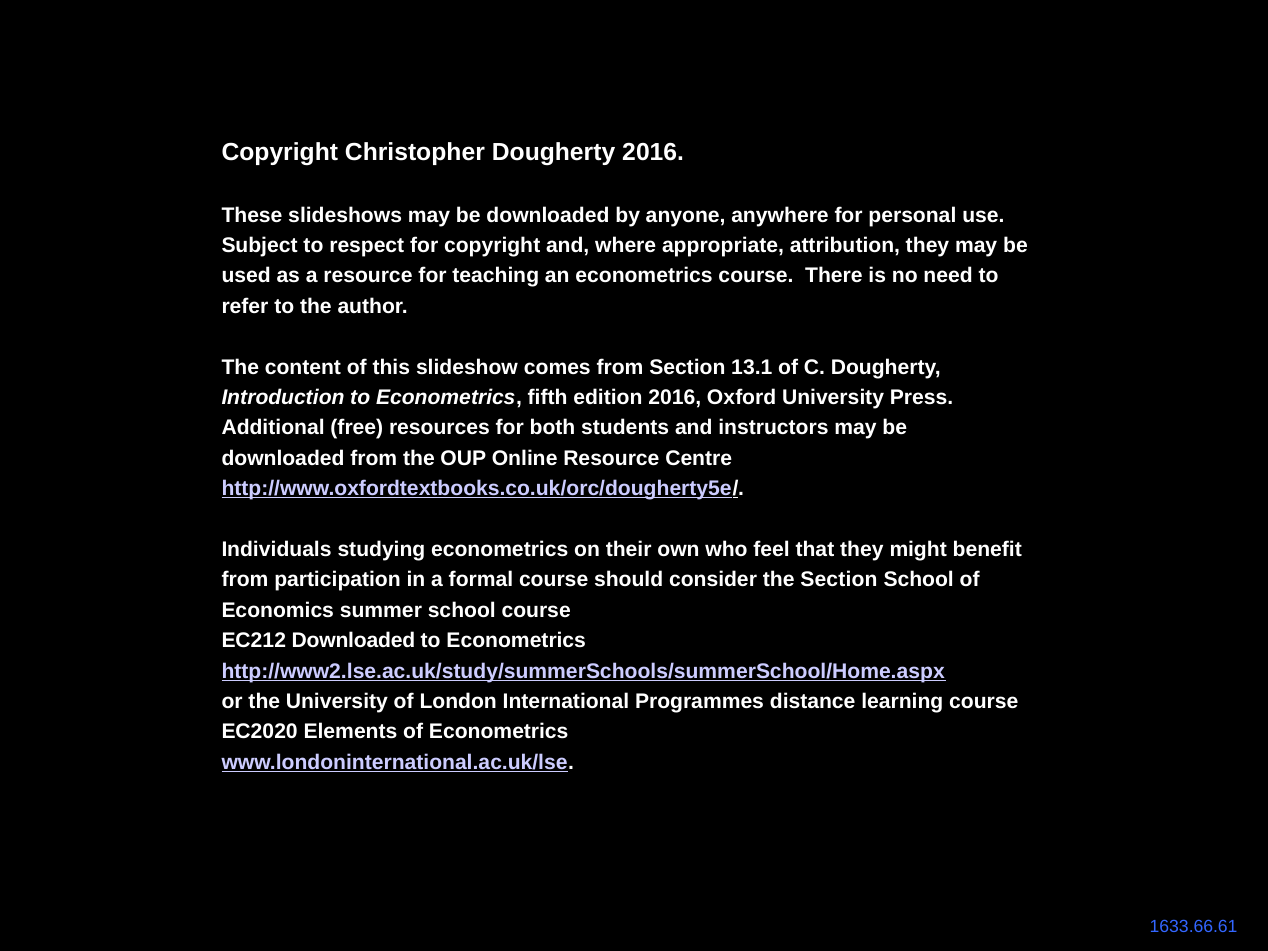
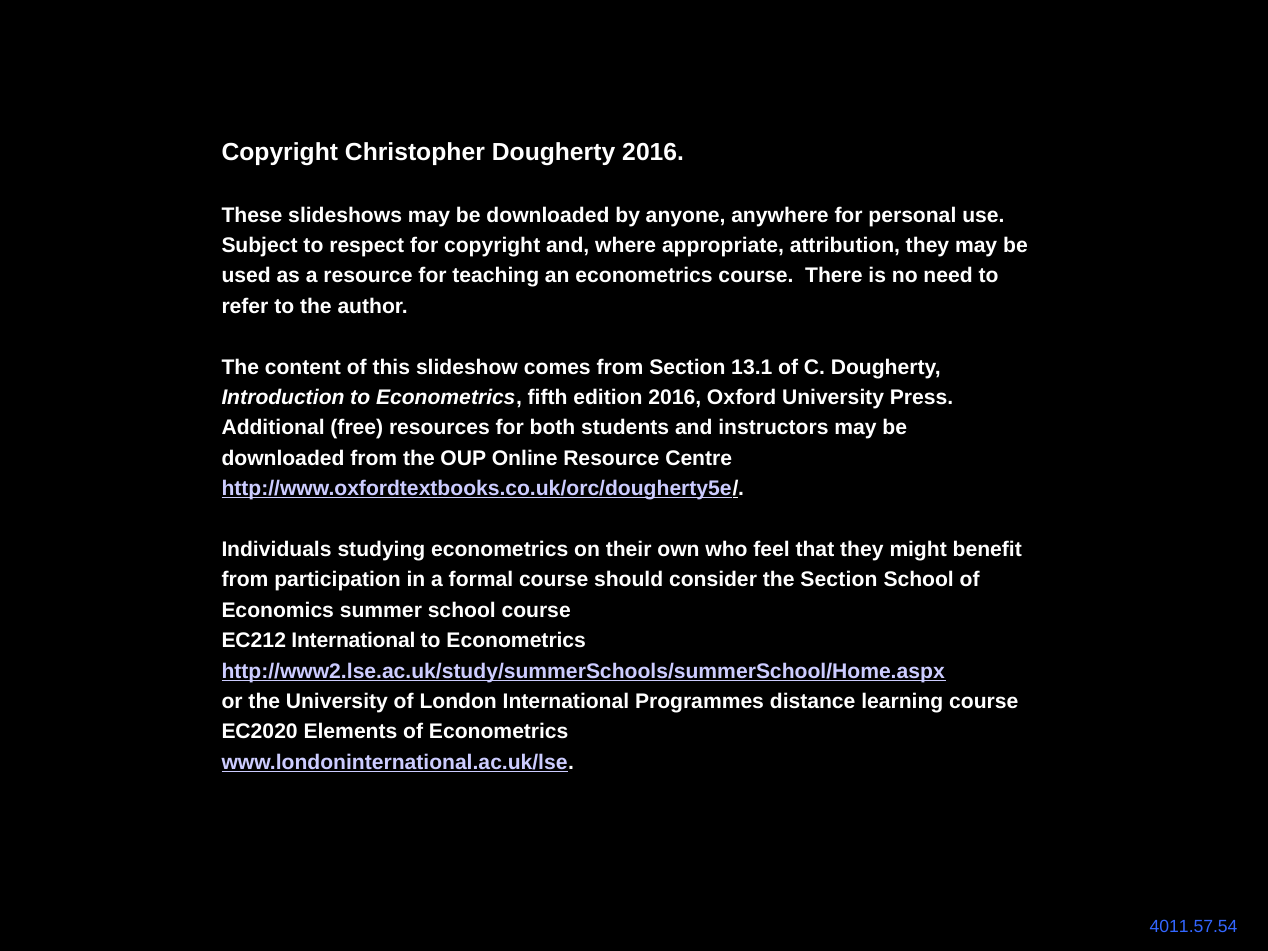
EC212 Downloaded: Downloaded -> International
1633.66.61: 1633.66.61 -> 4011.57.54
